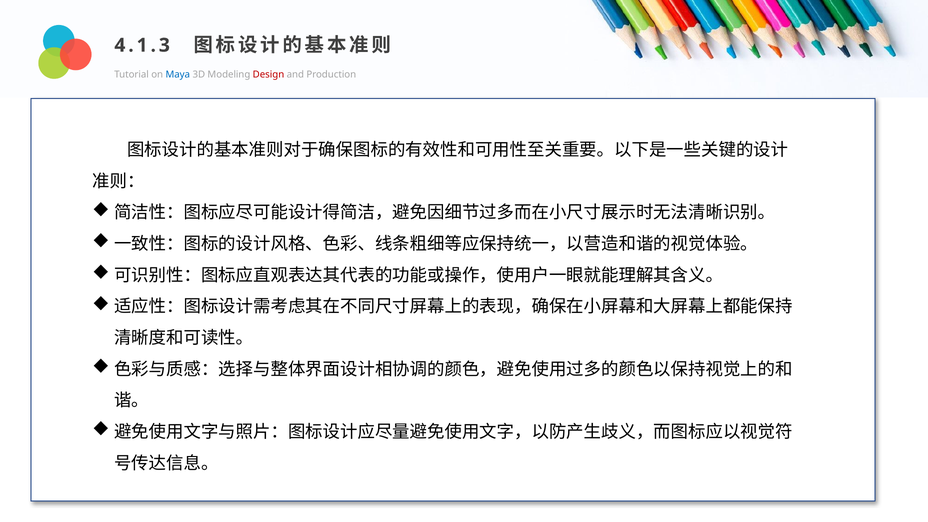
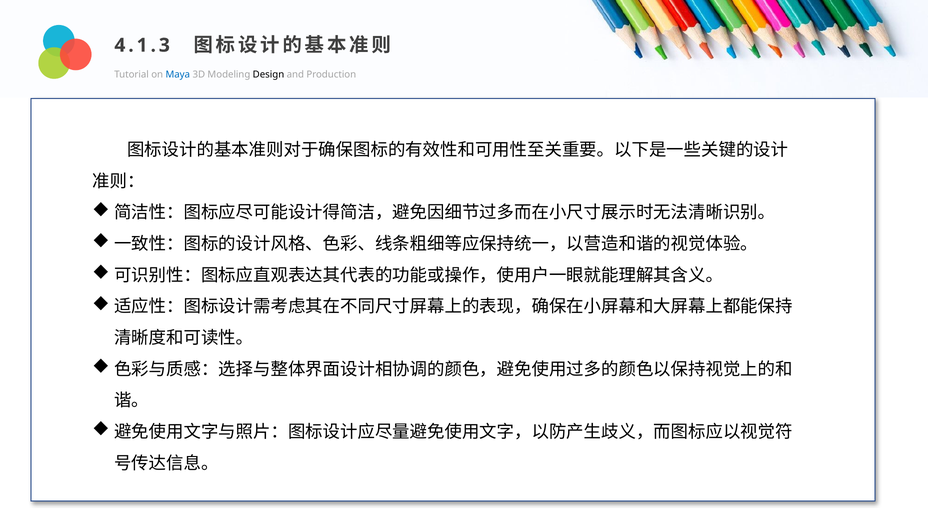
Design at (268, 74) colour: red -> black
